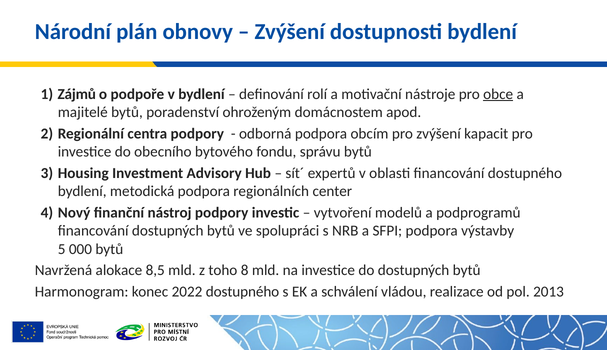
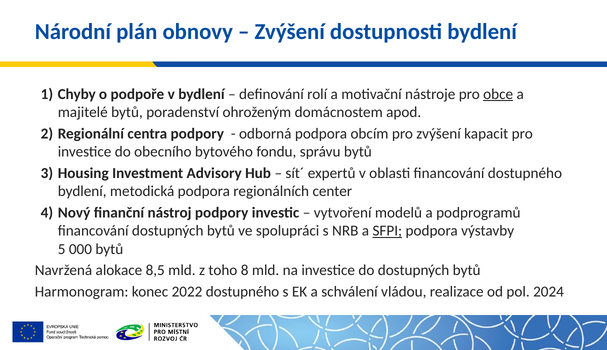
Zájmů: Zájmů -> Chyby
SFPI underline: none -> present
2013: 2013 -> 2024
